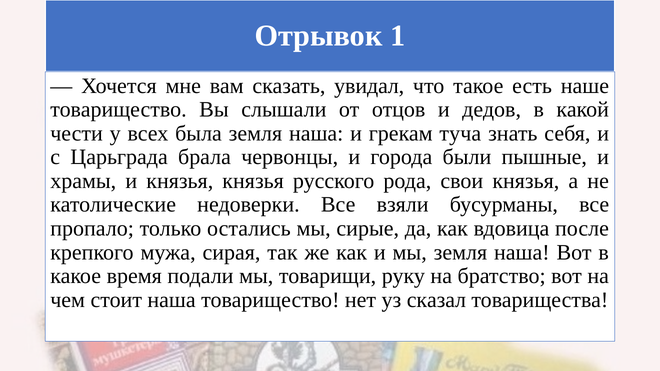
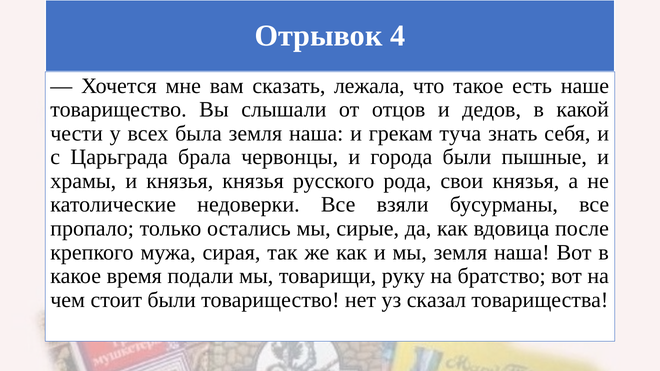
1: 1 -> 4
увидал: увидал -> лежала
стоит наша: наша -> были
